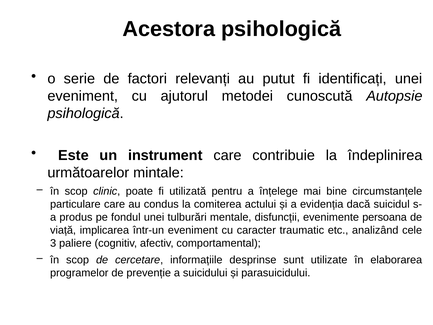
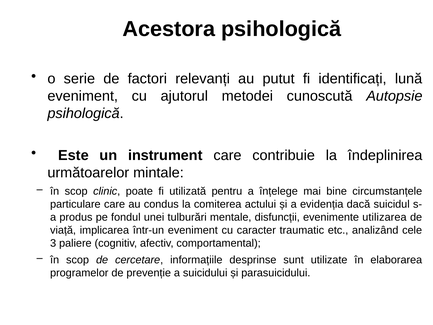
identificați unei: unei -> lună
persoana: persoana -> utilizarea
